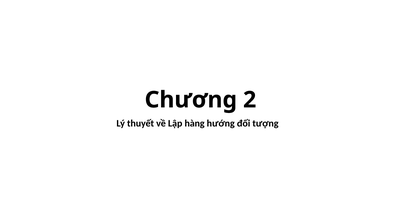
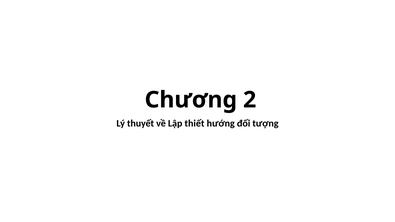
hàng: hàng -> thiết
